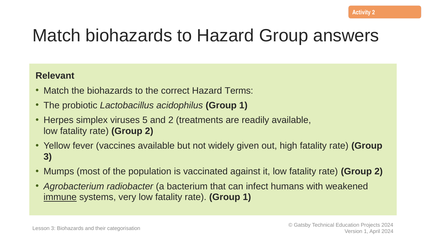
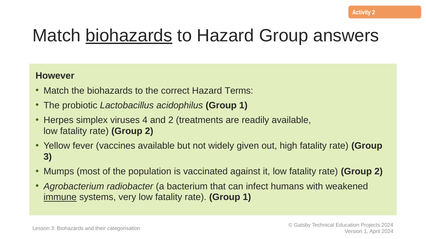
biohazards at (129, 36) underline: none -> present
Relevant: Relevant -> However
5: 5 -> 4
